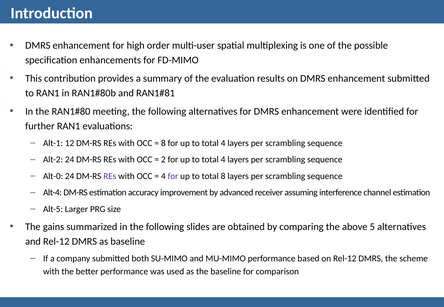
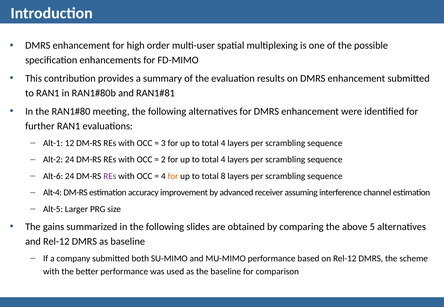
8 at (163, 143): 8 -> 3
Alt-0: Alt-0 -> Alt-6
for at (173, 176) colour: purple -> orange
